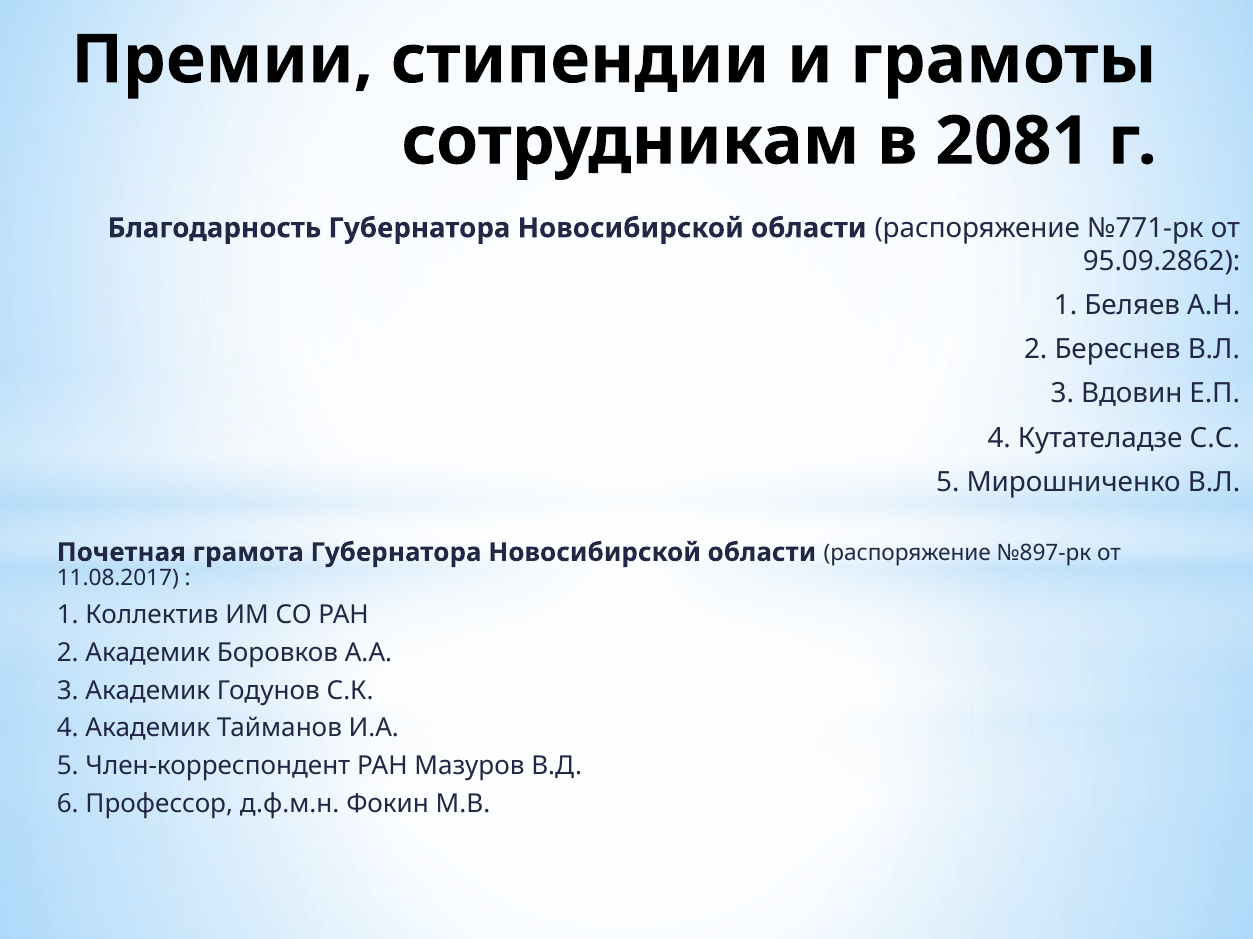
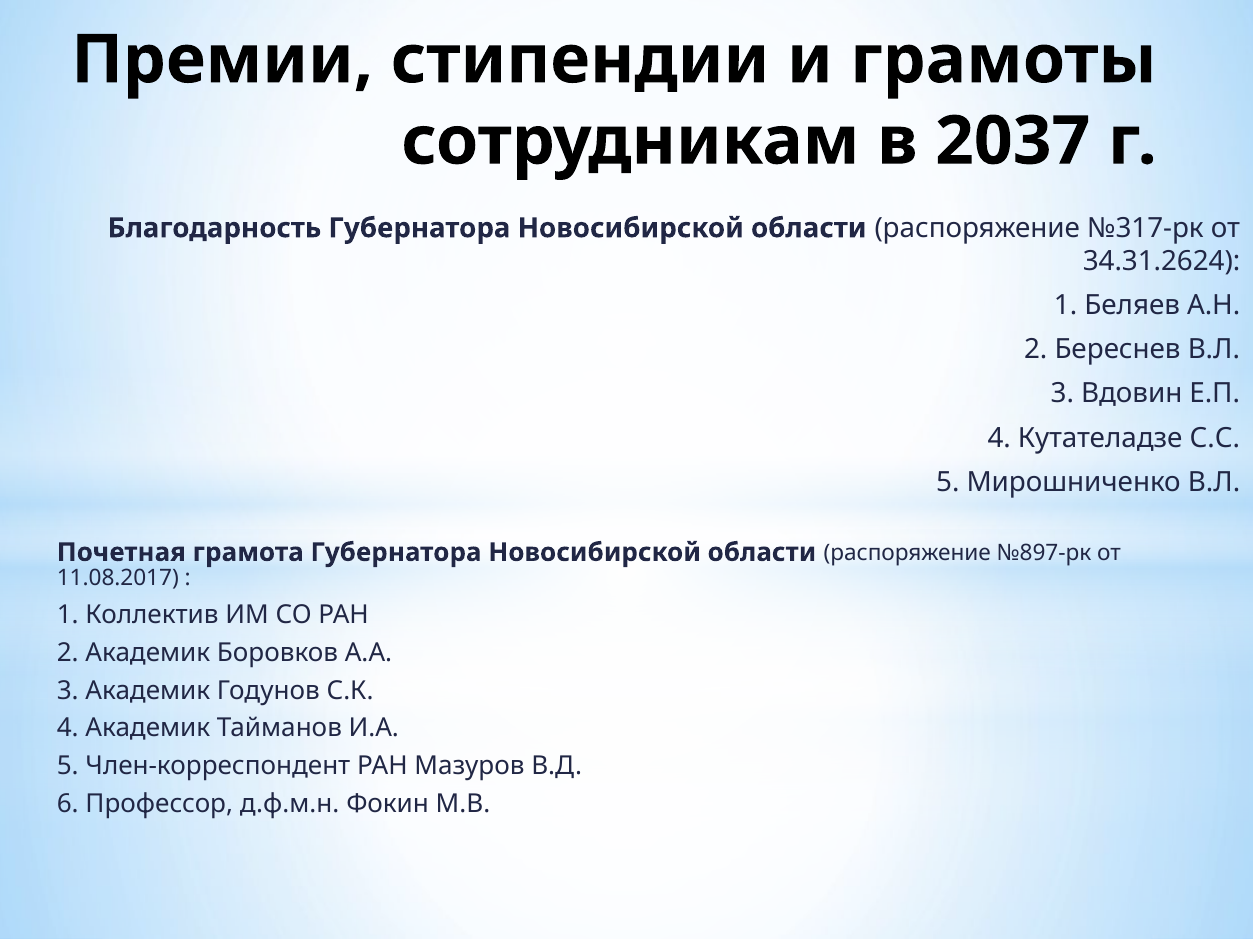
2081: 2081 -> 2037
№771-рк: №771-рк -> №317-рк
95.09.2862: 95.09.2862 -> 34.31.2624
